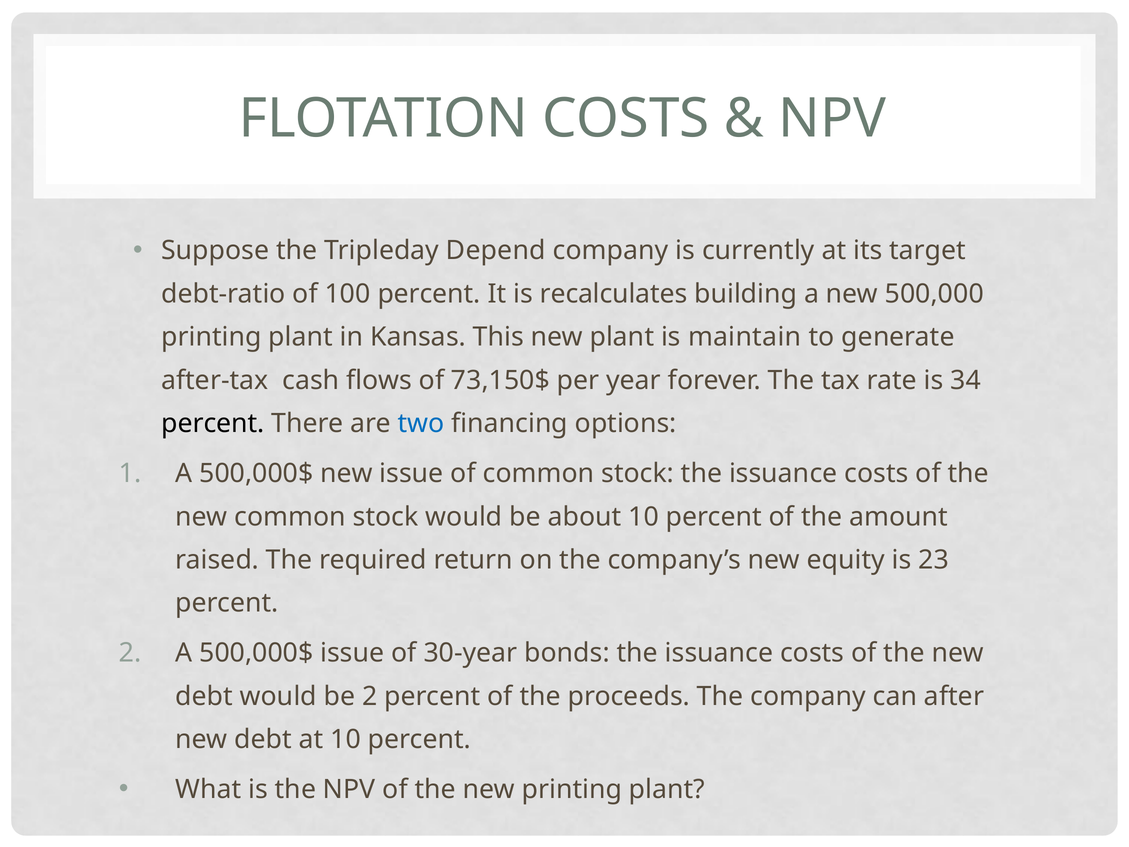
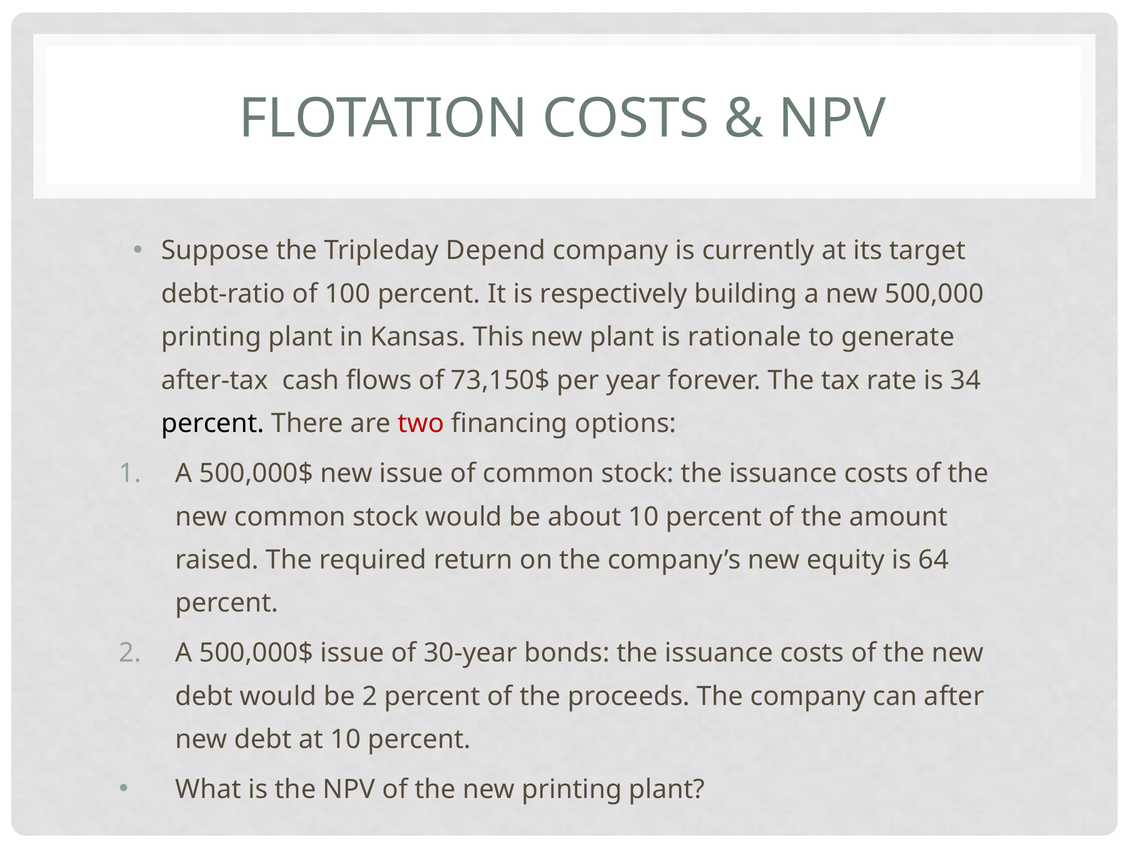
recalculates: recalculates -> respectively
maintain: maintain -> rationale
two colour: blue -> red
23: 23 -> 64
